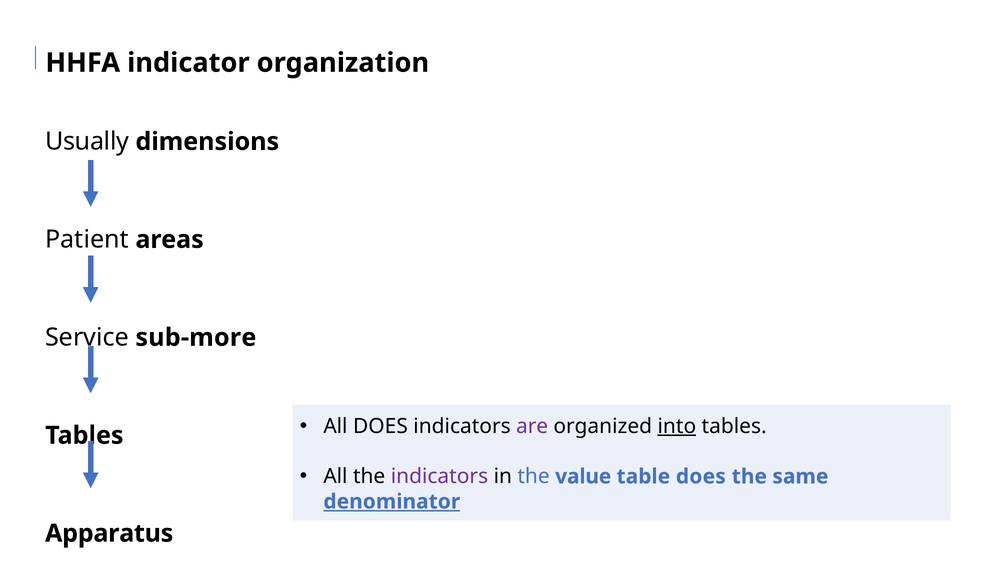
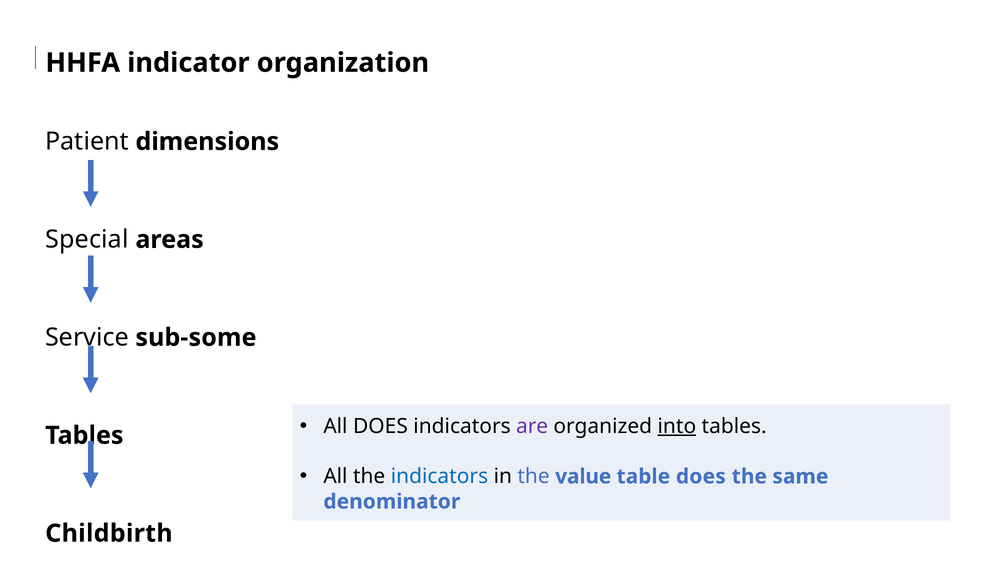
Usually: Usually -> Patient
Patient: Patient -> Special
sub-more: sub-more -> sub-some
indicators at (439, 476) colour: purple -> blue
denominator underline: present -> none
Apparatus: Apparatus -> Childbirth
